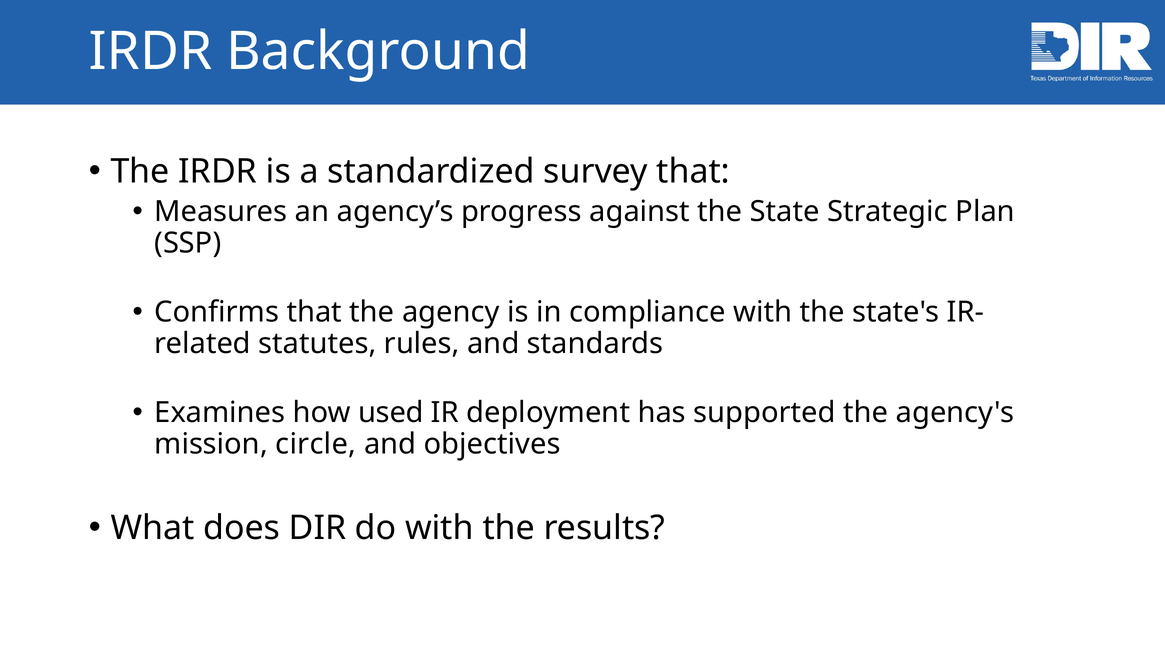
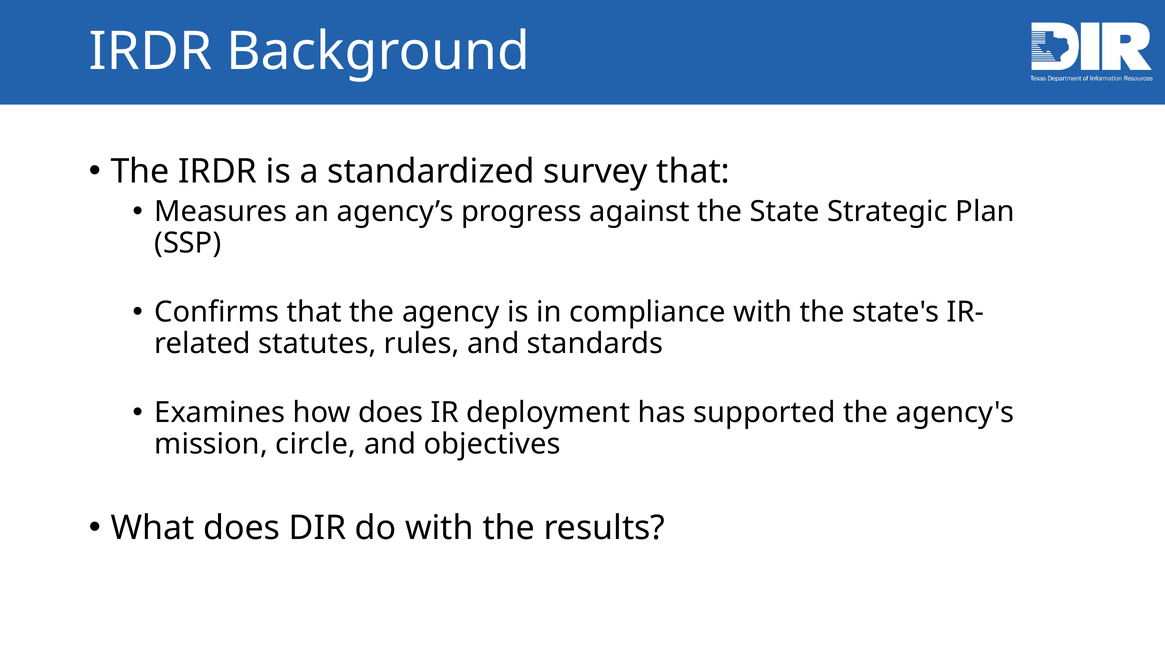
how used: used -> does
